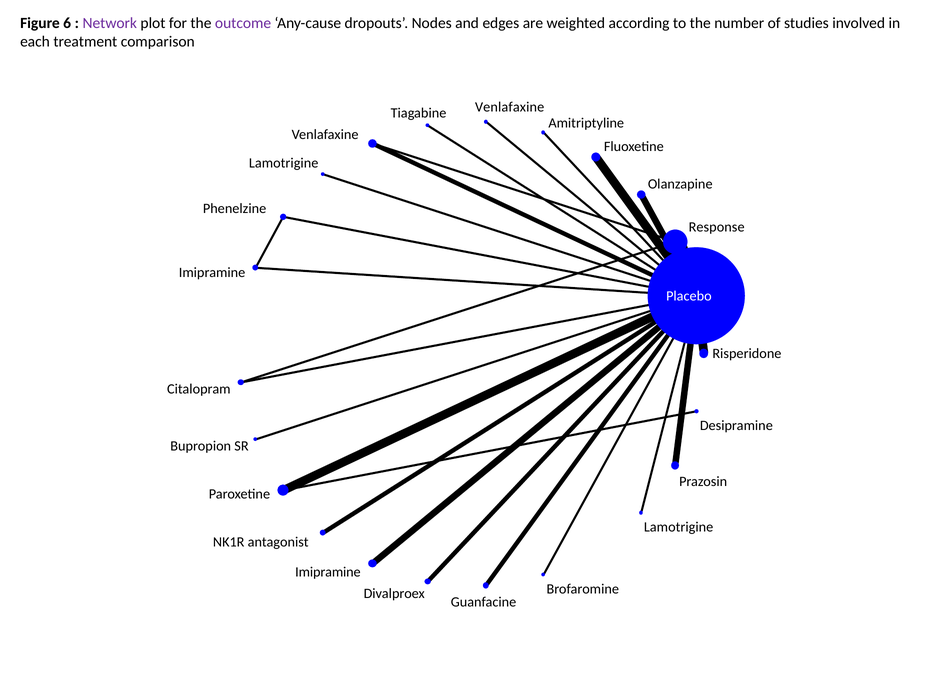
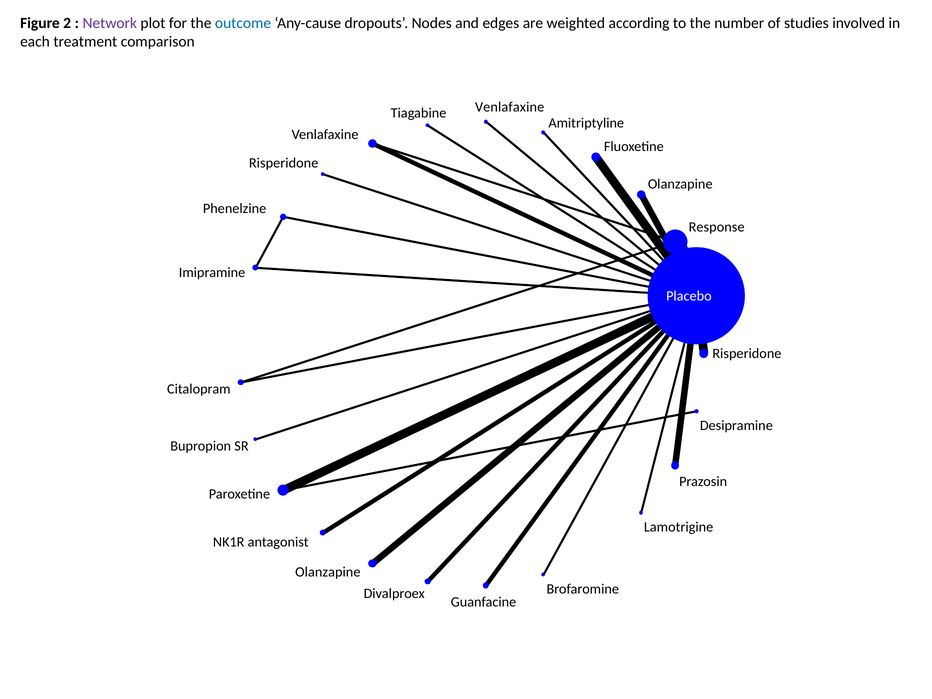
6: 6 -> 2
outcome colour: purple -> blue
Lamotrigine at (284, 163): Lamotrigine -> Risperidone
Imipramine at (328, 572): Imipramine -> Olanzapine
